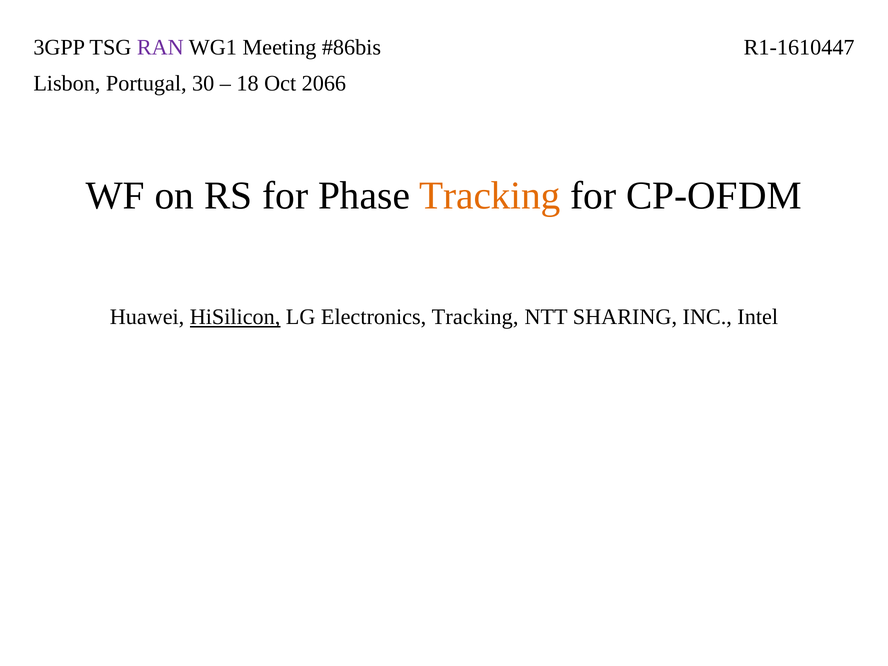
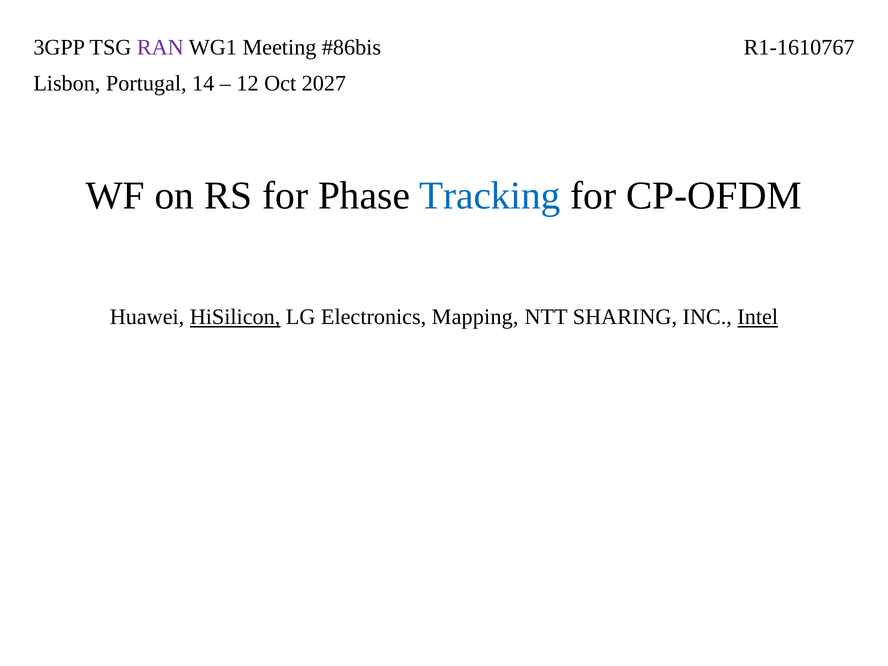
R1-1610447: R1-1610447 -> R1-1610767
30: 30 -> 14
18: 18 -> 12
2066: 2066 -> 2027
Tracking at (490, 196) colour: orange -> blue
Electronics Tracking: Tracking -> Mapping
Intel underline: none -> present
